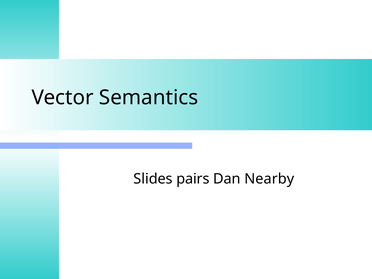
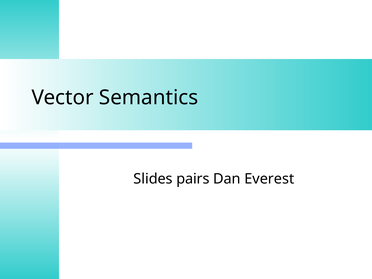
Nearby: Nearby -> Everest
